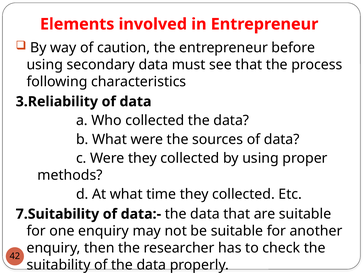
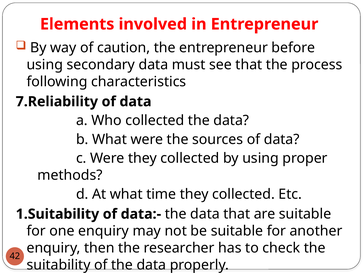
3.Reliability: 3.Reliability -> 7.Reliability
7.Suitability: 7.Suitability -> 1.Suitability
